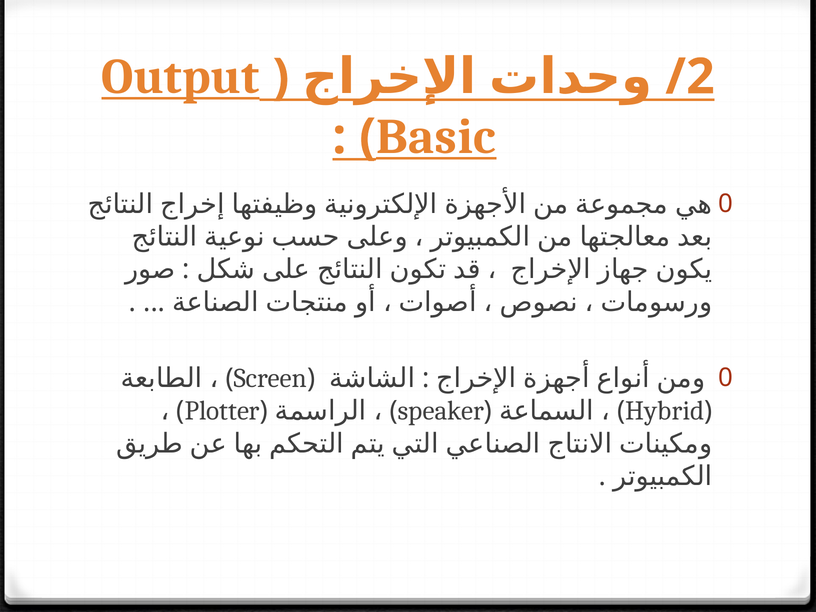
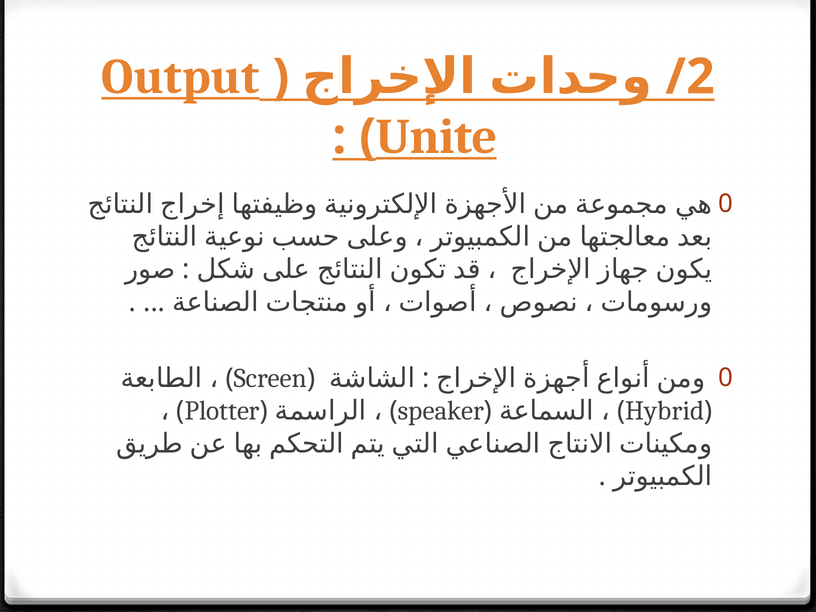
Basic: Basic -> Unite
